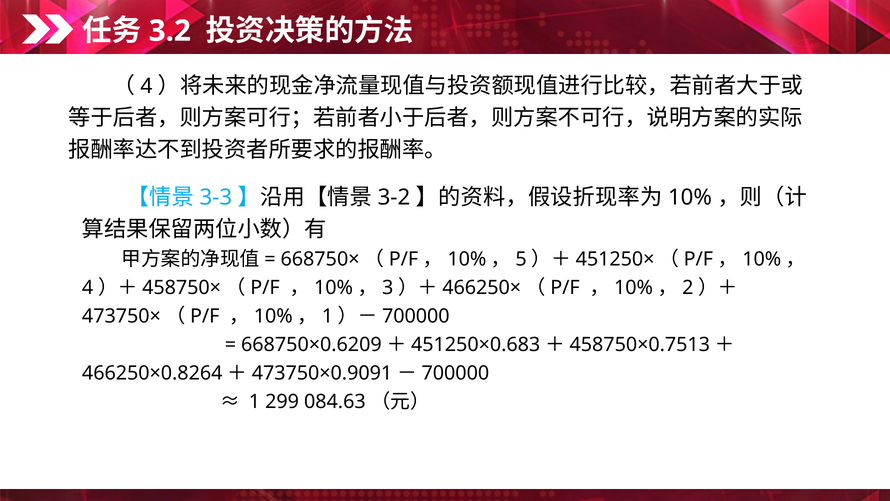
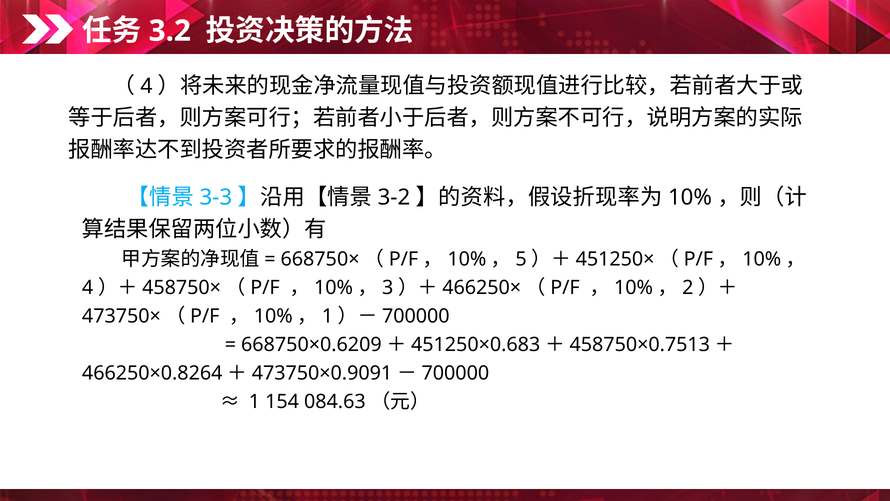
299: 299 -> 154
